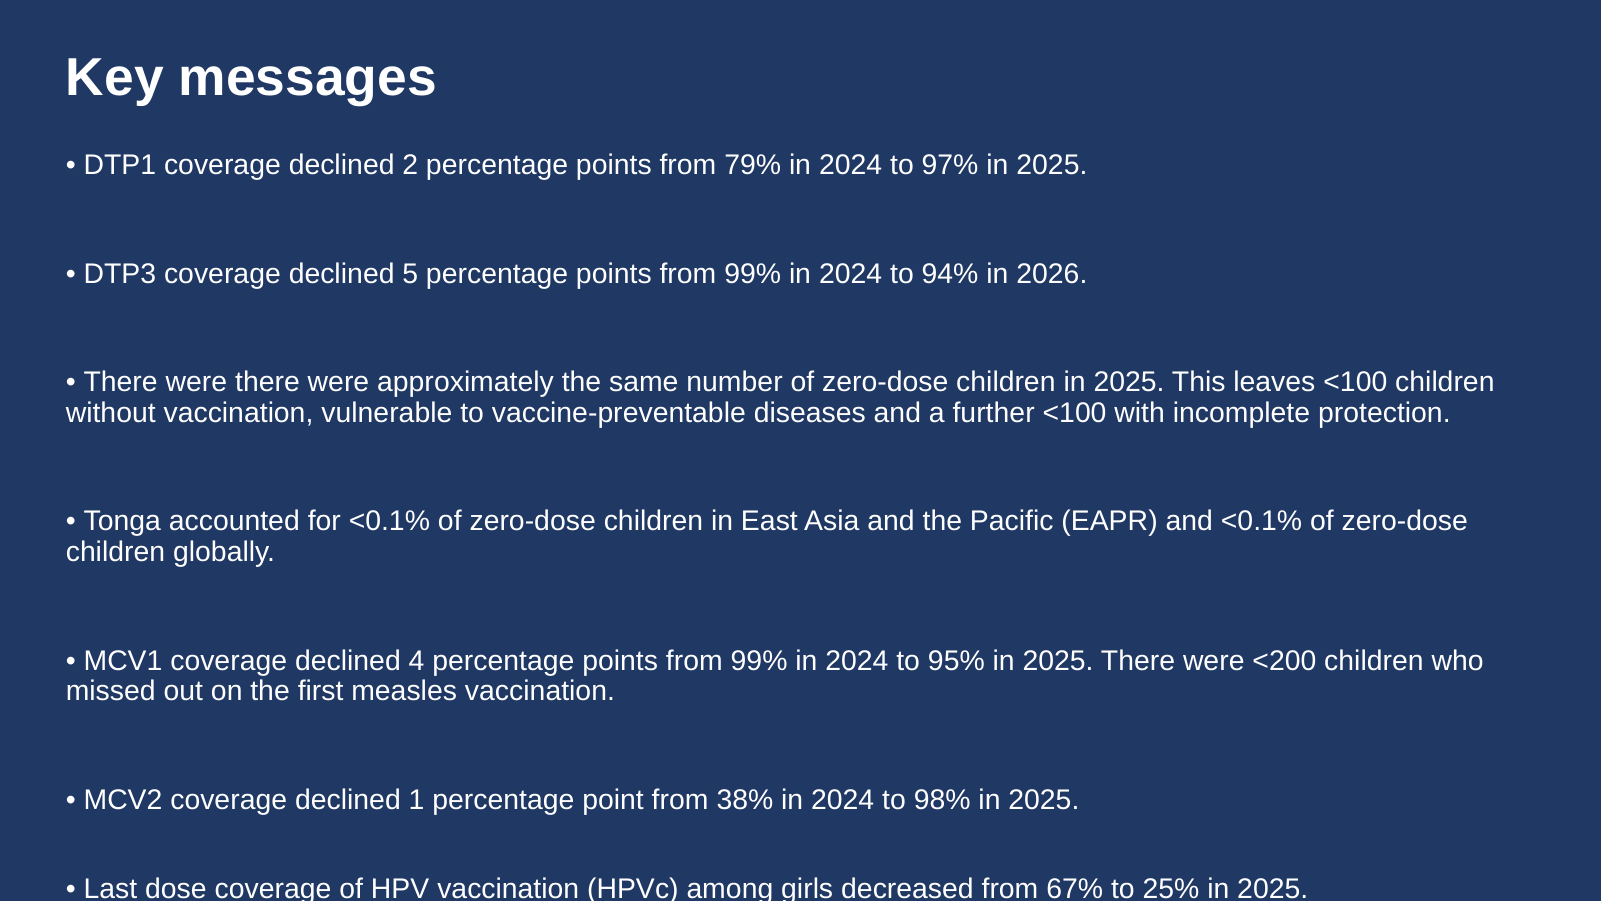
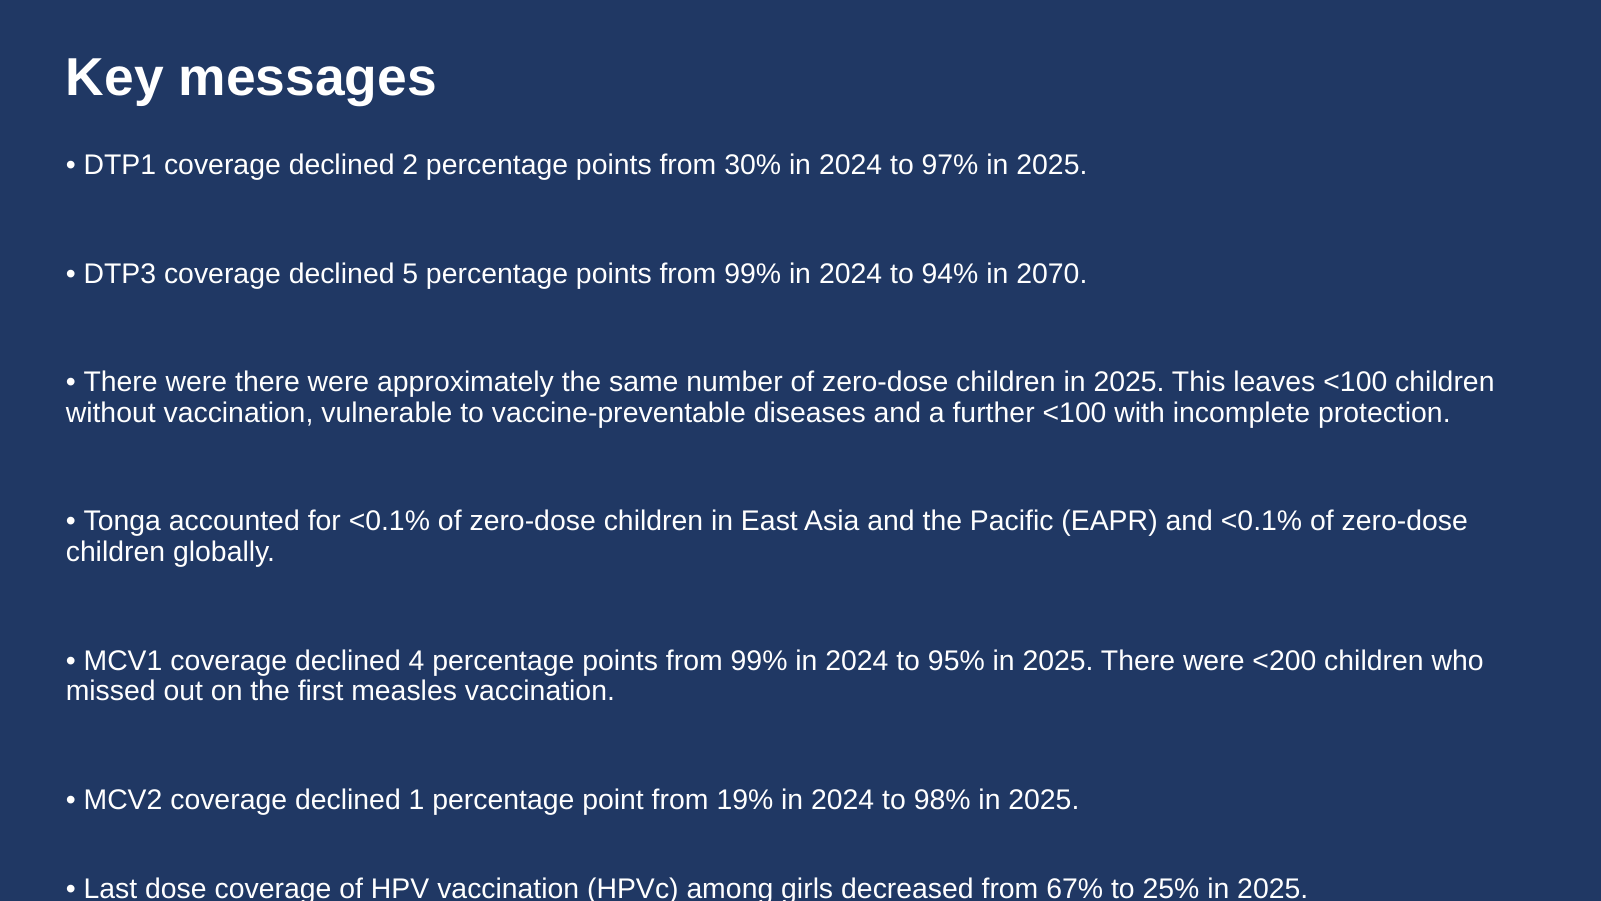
79%: 79% -> 30%
2026: 2026 -> 2070
38%: 38% -> 19%
